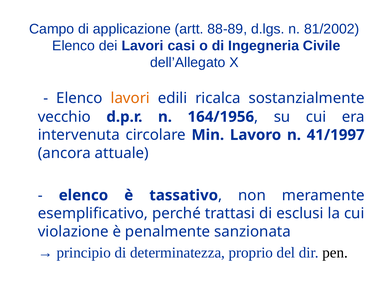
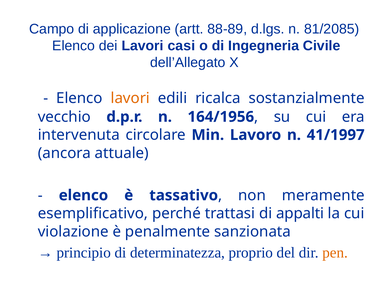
81/2002: 81/2002 -> 81/2085
esclusi: esclusi -> appalti
pen colour: black -> orange
